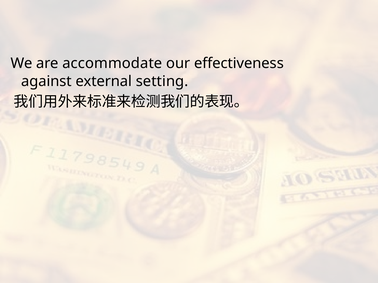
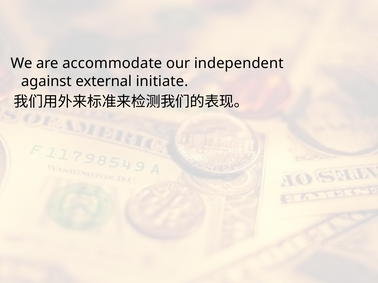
effectiveness: effectiveness -> independent
setting: setting -> initiate
